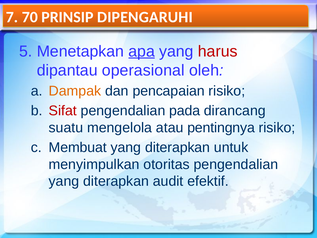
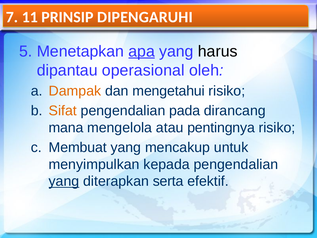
70: 70 -> 11
harus colour: red -> black
pencapaian: pencapaian -> mengetahui
Sifat colour: red -> orange
suatu: suatu -> mana
diterapkan at (178, 147): diterapkan -> mencakup
otoritas: otoritas -> kepada
yang at (64, 181) underline: none -> present
audit: audit -> serta
